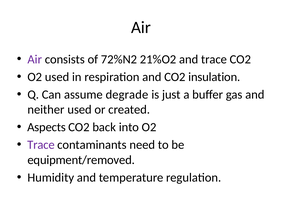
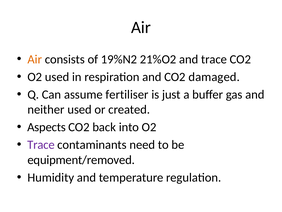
Air at (35, 59) colour: purple -> orange
72%N2: 72%N2 -> 19%N2
insulation: insulation -> damaged
degrade: degrade -> fertiliser
